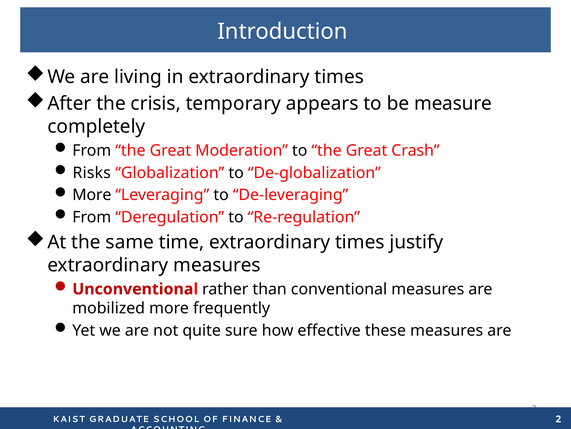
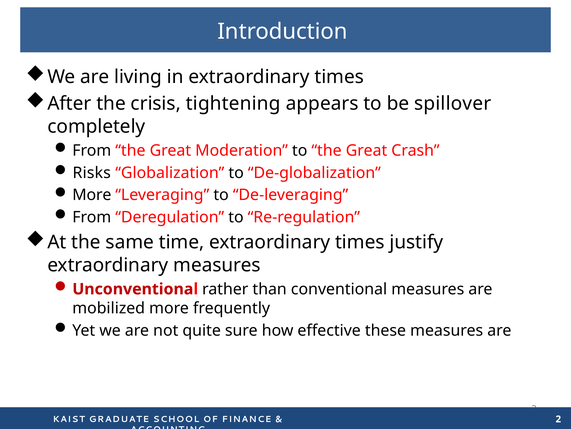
temporary: temporary -> tightening
measure: measure -> spillover
